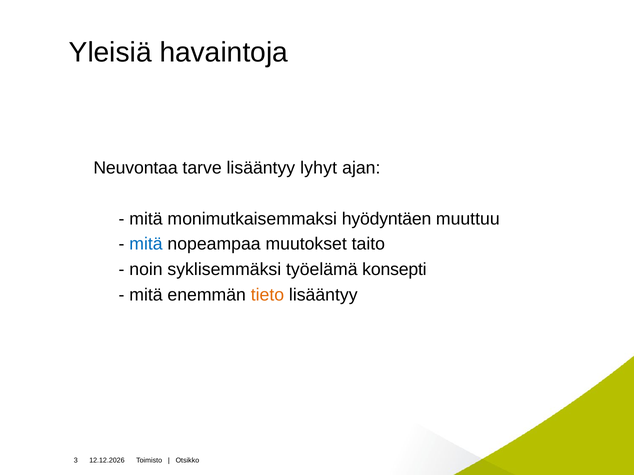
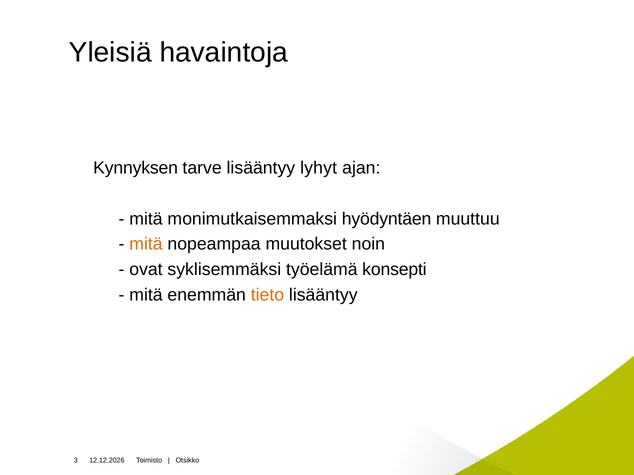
Neuvontaa: Neuvontaa -> Kynnyksen
mitä at (146, 244) colour: blue -> orange
taito: taito -> noin
noin: noin -> ovat
